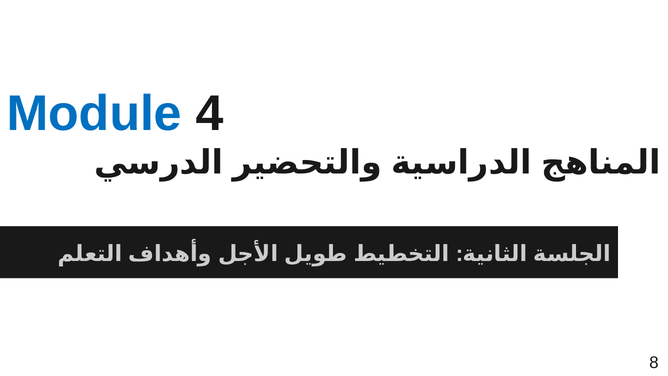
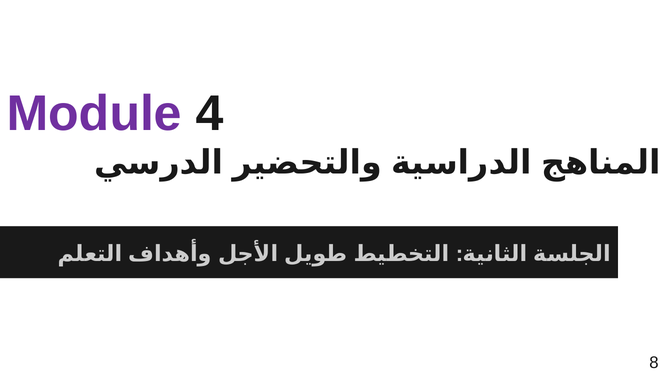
Module colour: blue -> purple
